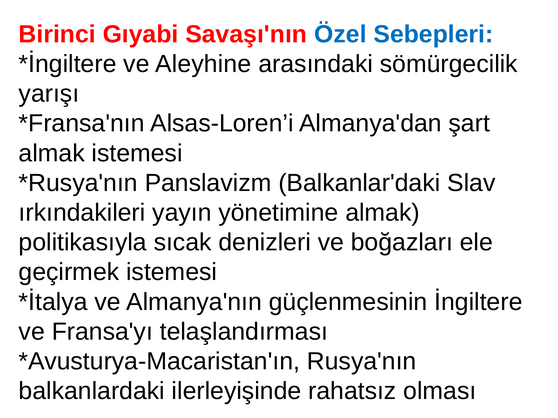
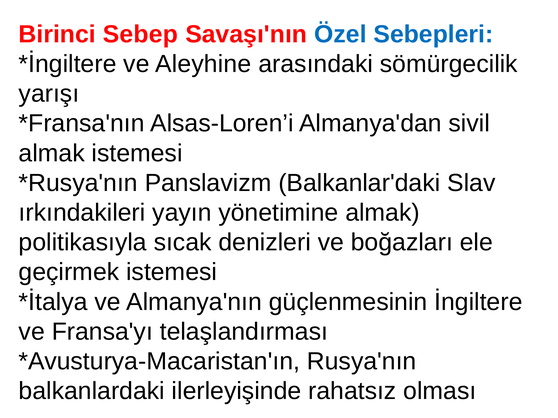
Gıyabi: Gıyabi -> Sebep
şart: şart -> sivil
